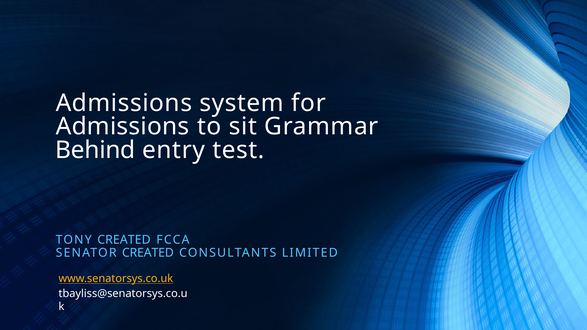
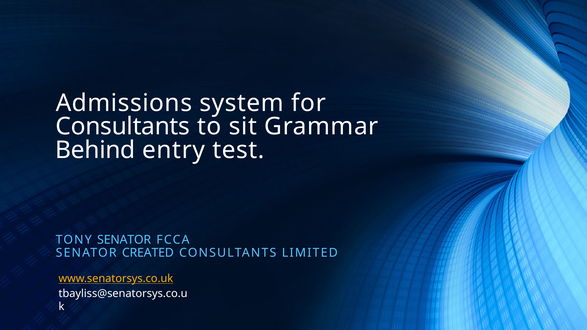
Admissions at (123, 127): Admissions -> Consultants
TONY CREATED: CREATED -> SENATOR
